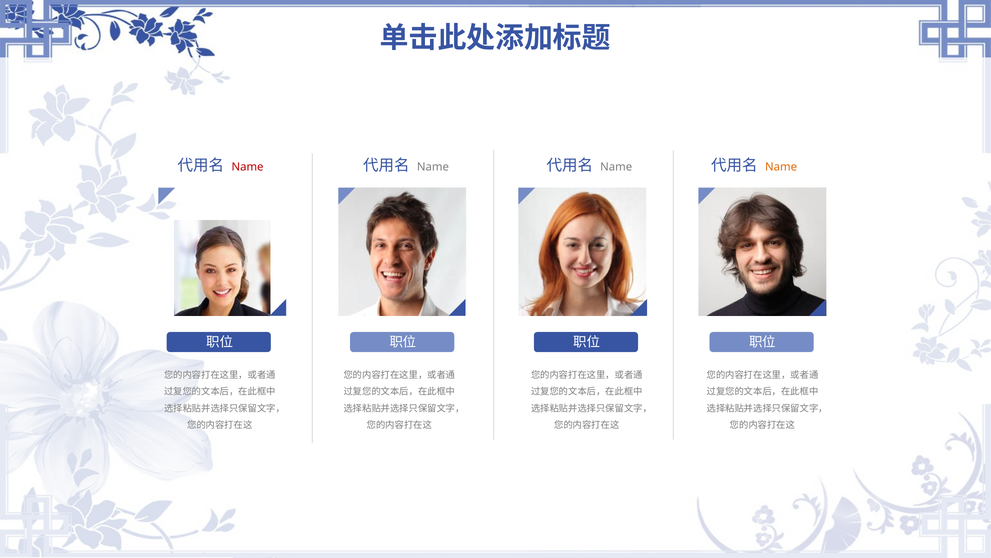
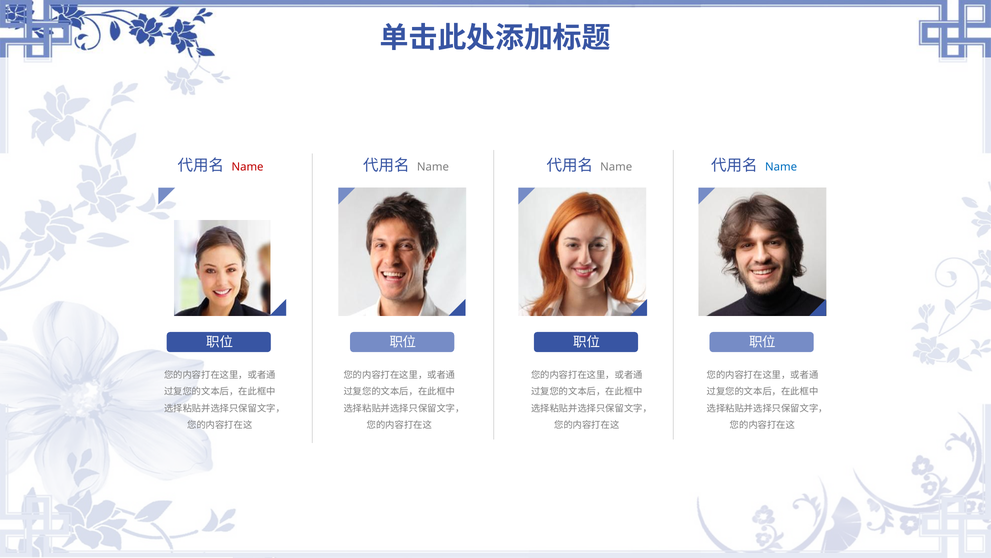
Name at (781, 167) colour: orange -> blue
